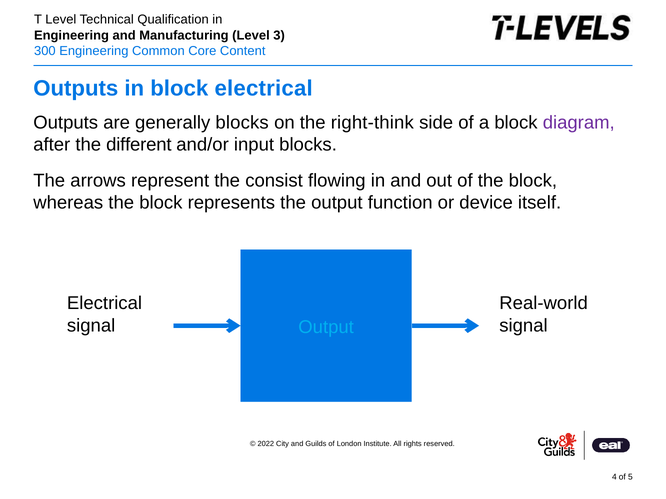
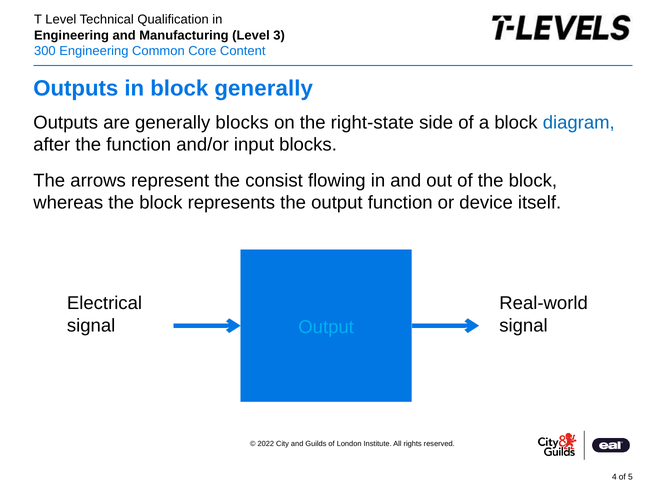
block electrical: electrical -> generally
right-think: right-think -> right-state
diagram colour: purple -> blue
the different: different -> function
